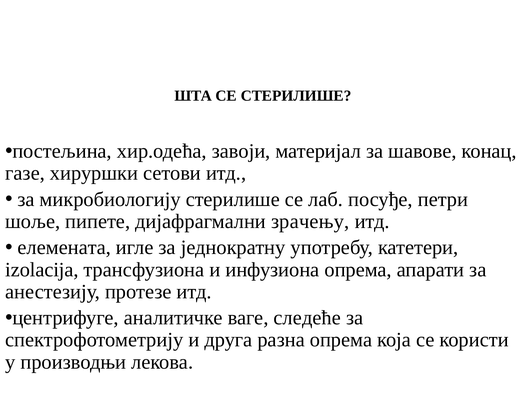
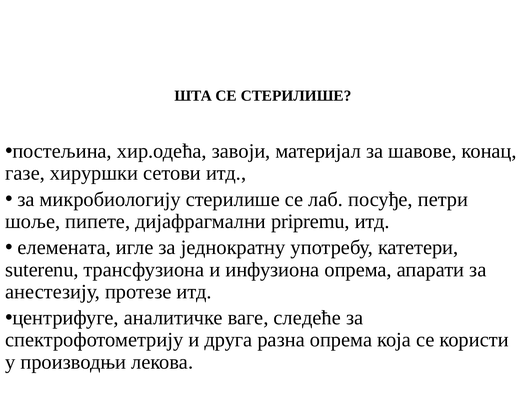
зрачењу: зрачењу -> pripremu
izolacija: izolacija -> suterenu
